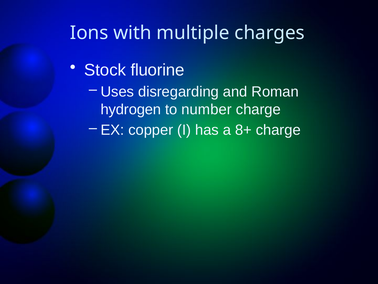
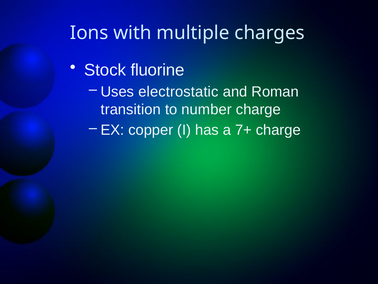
disregarding: disregarding -> electrostatic
hydrogen: hydrogen -> transition
8+: 8+ -> 7+
